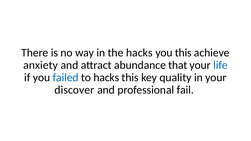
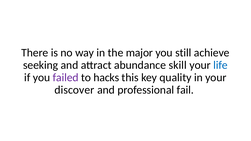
the hacks: hacks -> major
you this: this -> still
anxiety: anxiety -> seeking
that: that -> skill
failed colour: blue -> purple
